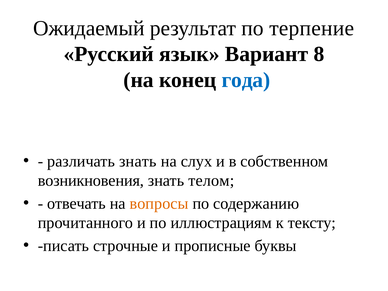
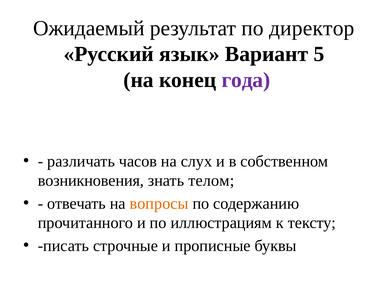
терпение: терпение -> директор
8: 8 -> 5
года colour: blue -> purple
различать знать: знать -> часов
